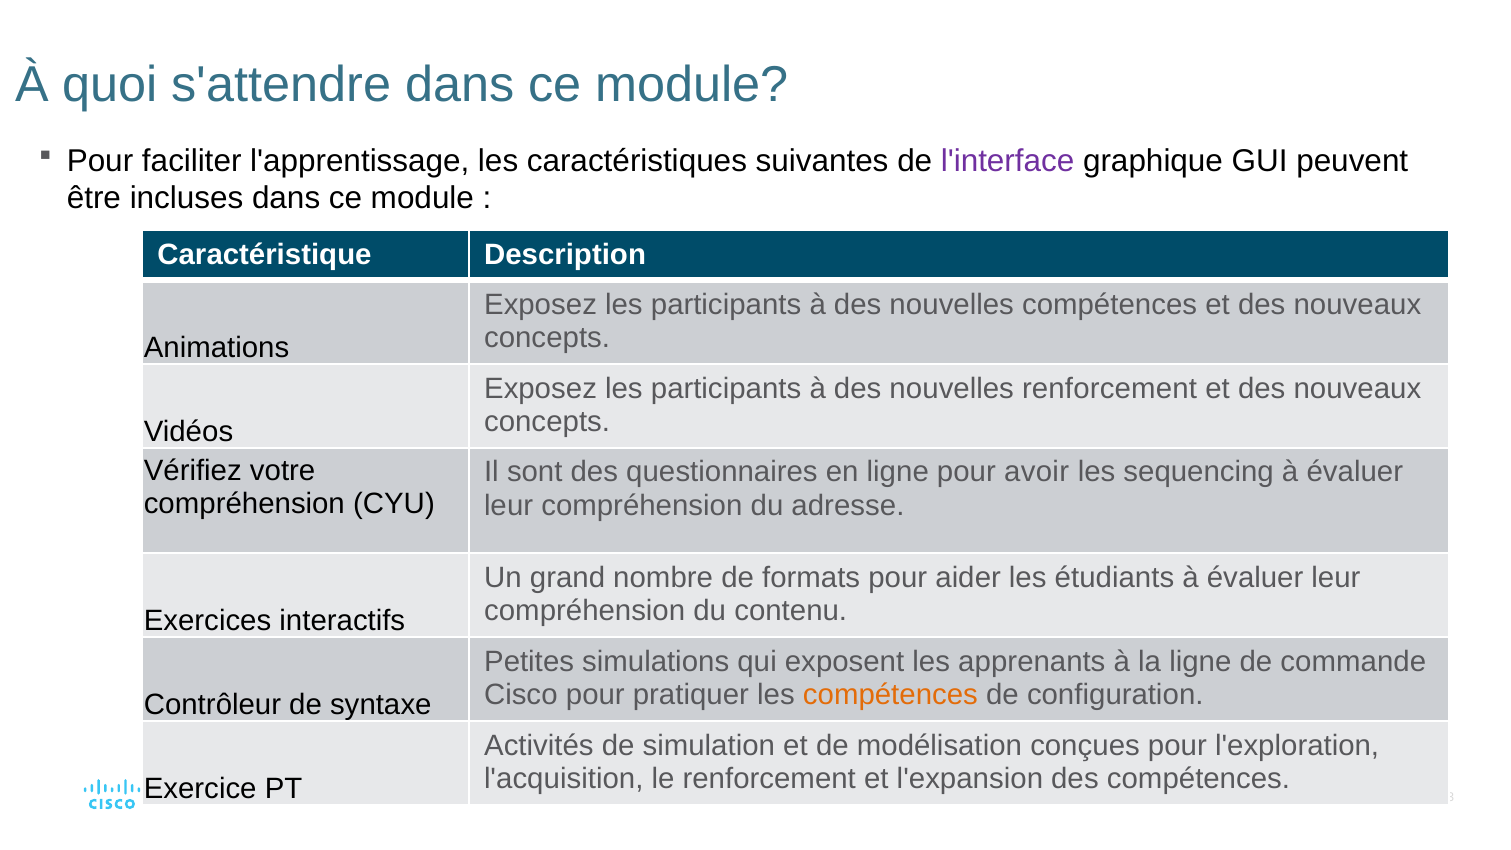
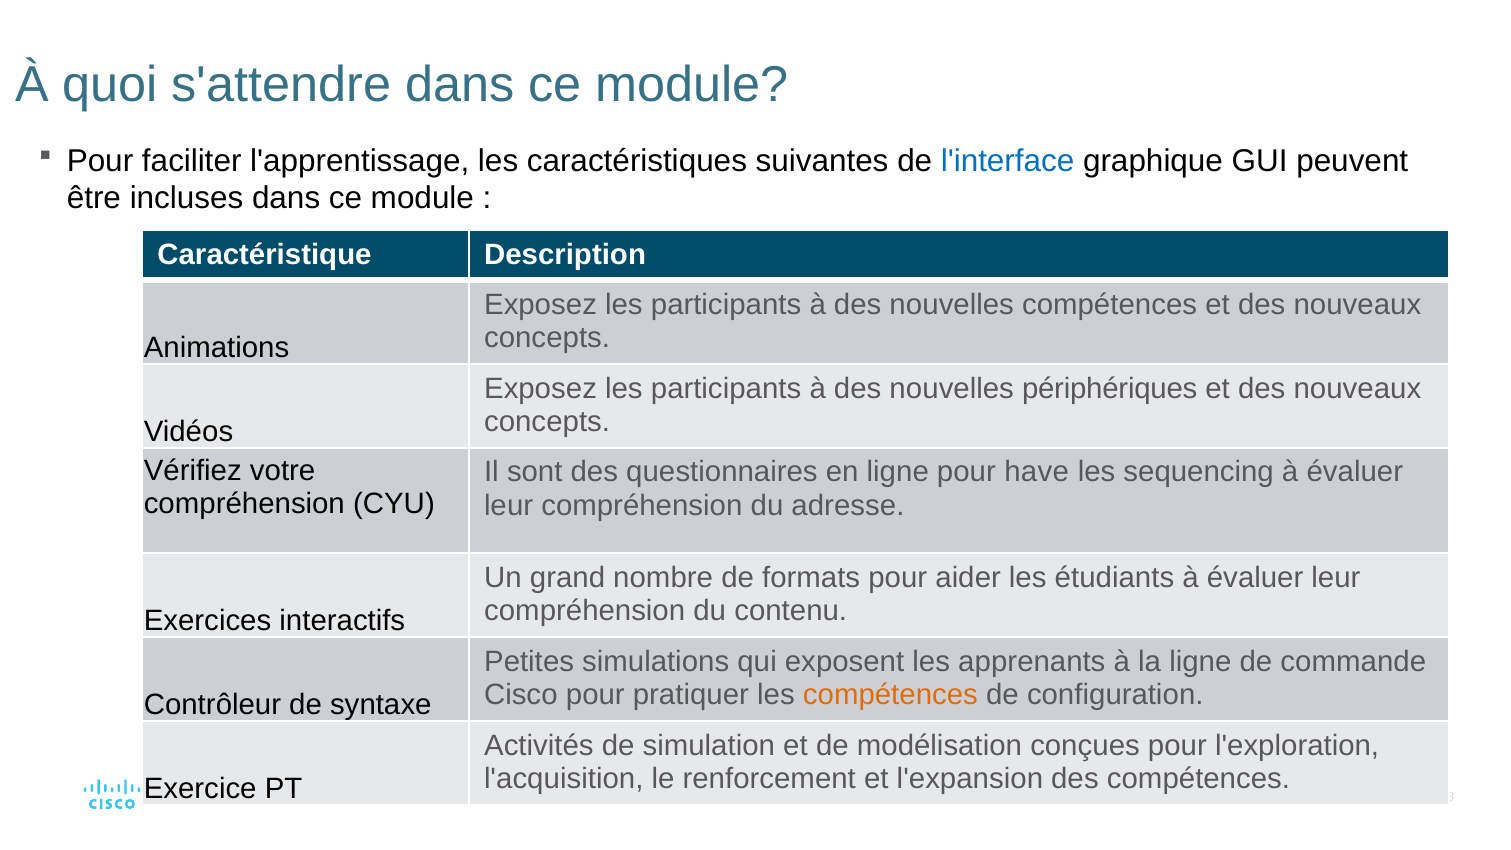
l'interface colour: purple -> blue
nouvelles renforcement: renforcement -> périphériques
avoir: avoir -> have
